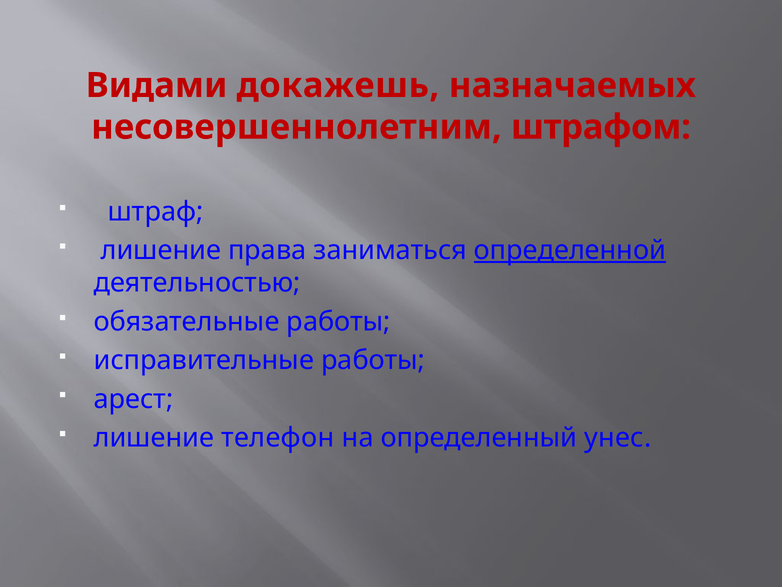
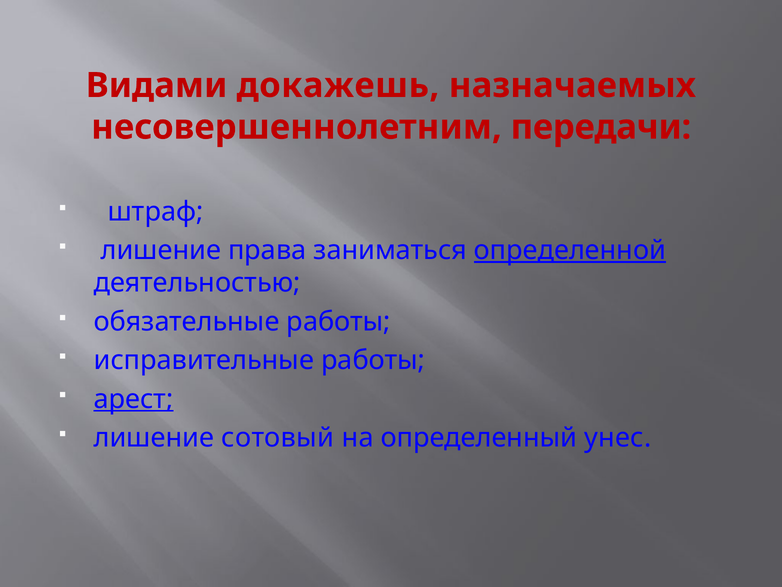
штрафом: штрафом -> передачи
арест underline: none -> present
телефон: телефон -> сотовый
